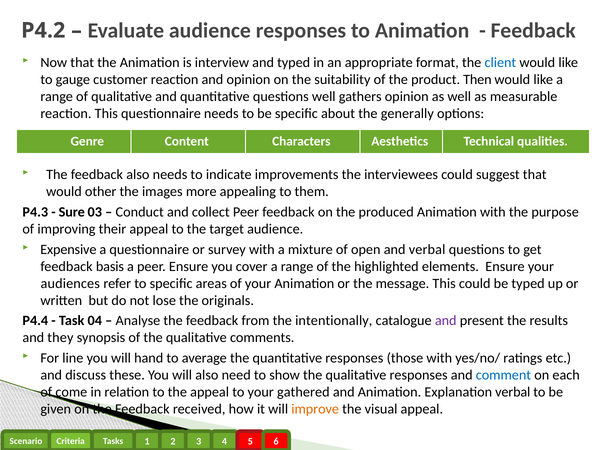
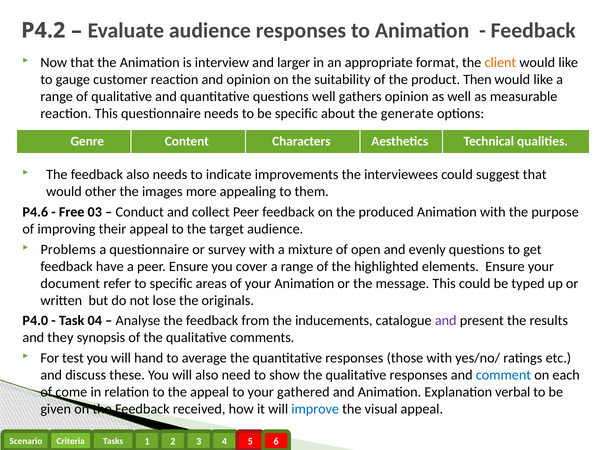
and typed: typed -> larger
client colour: blue -> orange
generally: generally -> generate
P4.3: P4.3 -> P4.6
Sure: Sure -> Free
Expensive: Expensive -> Problems
and verbal: verbal -> evenly
basis: basis -> have
audiences: audiences -> document
P4.4: P4.4 -> P4.0
intentionally: intentionally -> inducements
line: line -> test
improve colour: orange -> blue
